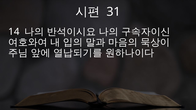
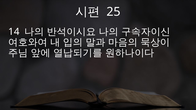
31: 31 -> 25
